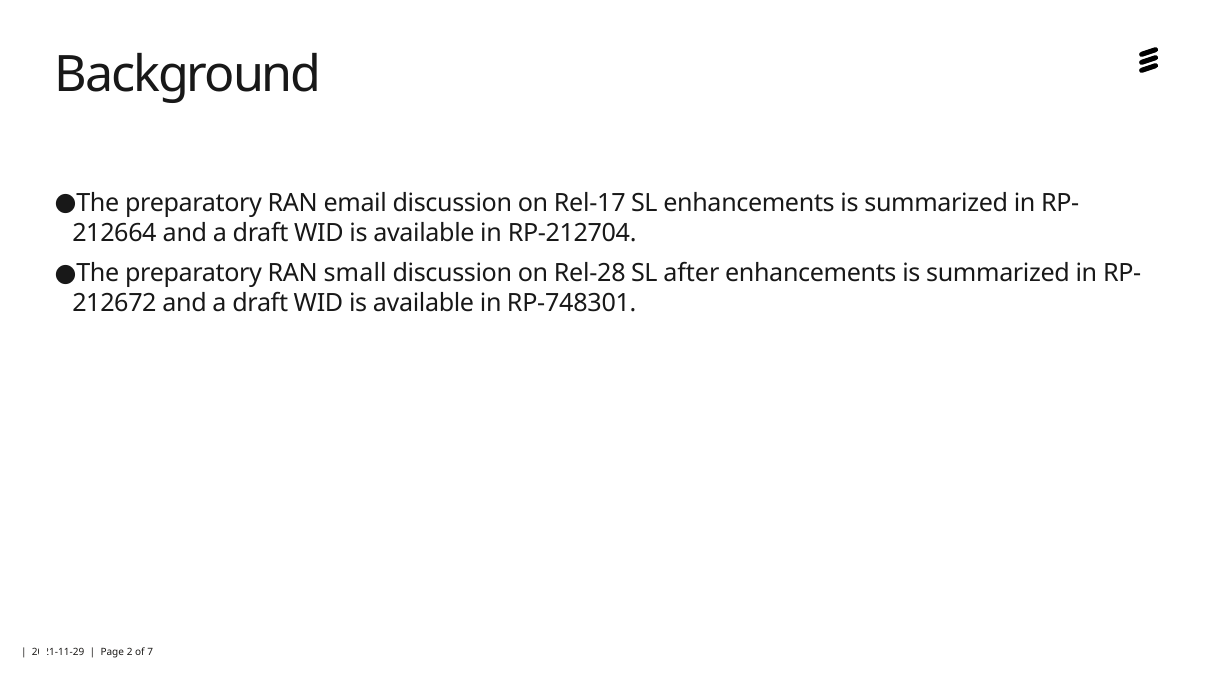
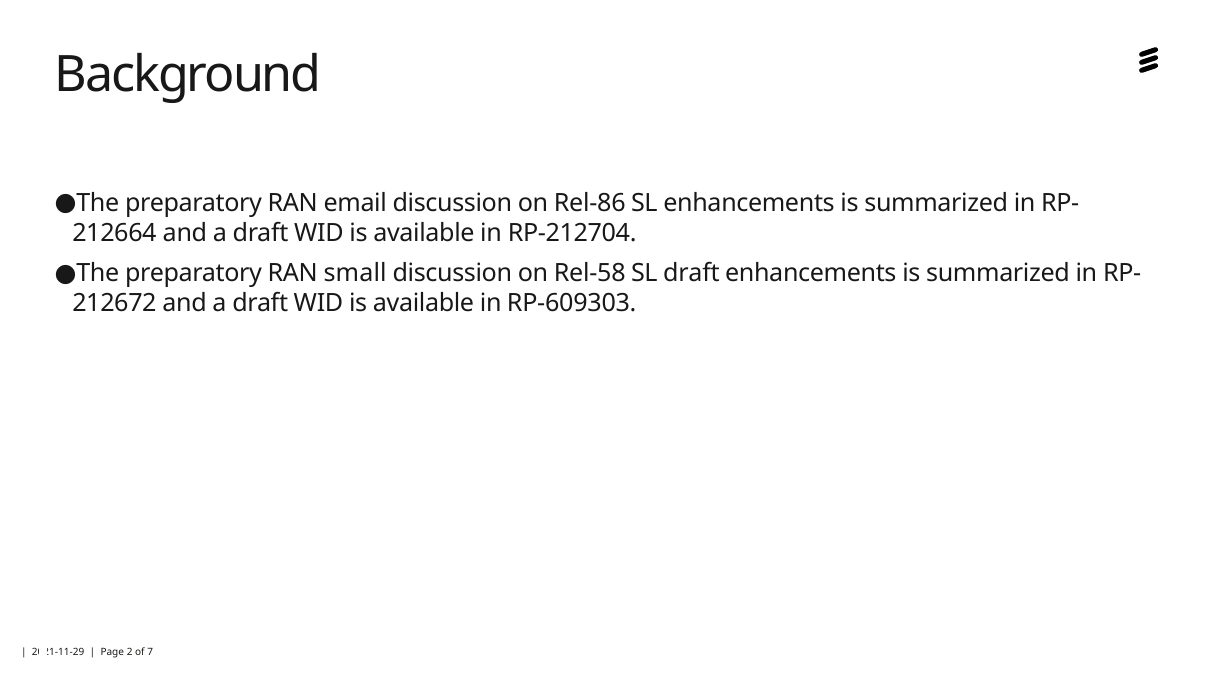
Rel-17: Rel-17 -> Rel-86
Rel-28: Rel-28 -> Rel-58
SL after: after -> draft
RP-748301: RP-748301 -> RP-609303
